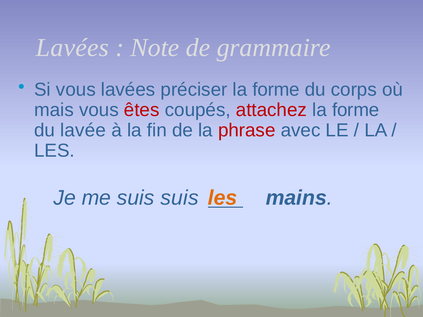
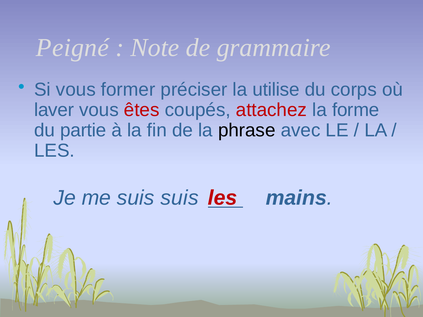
Lavées at (72, 48): Lavées -> Peigné
vous lavées: lavées -> former
préciser la forme: forme -> utilise
mais: mais -> laver
lavée: lavée -> partie
phrase colour: red -> black
les at (223, 198) colour: orange -> red
